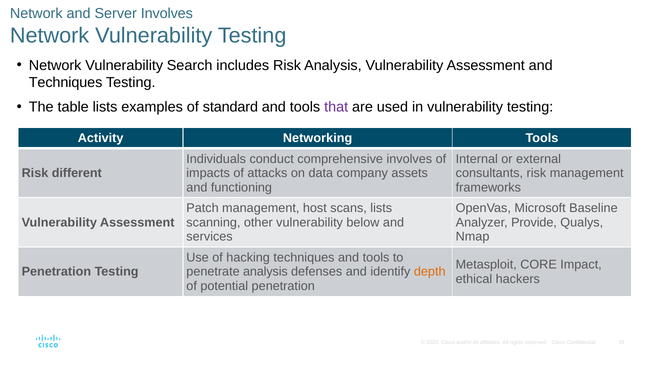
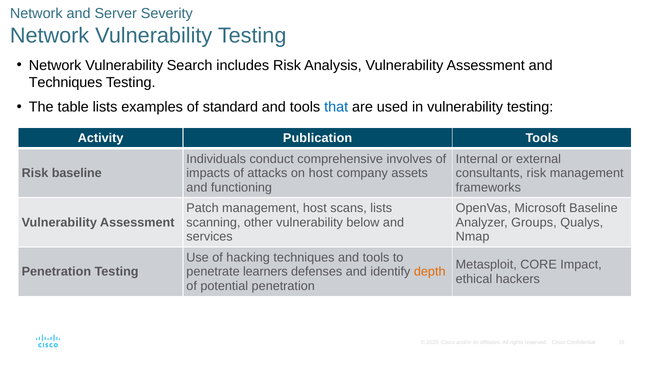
Server Involves: Involves -> Severity
that colour: purple -> blue
Networking: Networking -> Publication
Risk different: different -> baseline
on data: data -> host
Provide: Provide -> Groups
penetrate analysis: analysis -> learners
